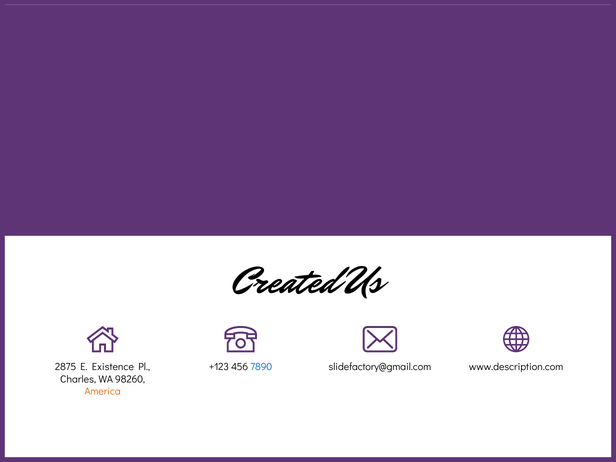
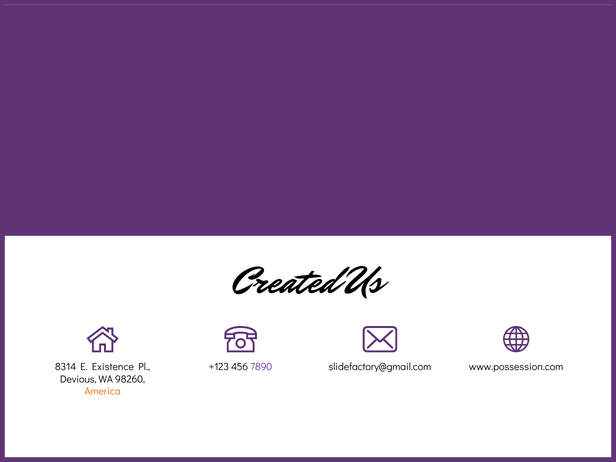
2875: 2875 -> 8314
7890 colour: blue -> purple
www.description.com: www.description.com -> www.possession.com
Charles: Charles -> Devious
